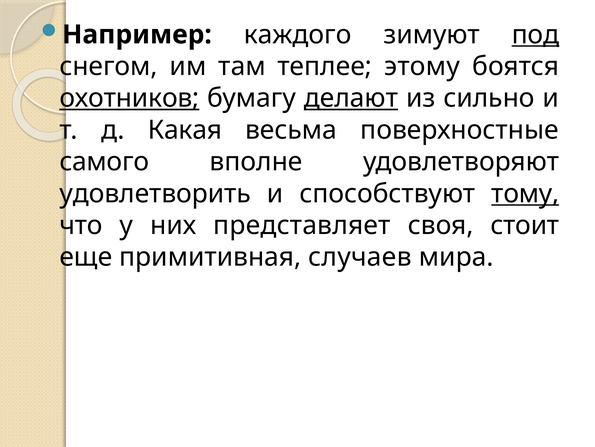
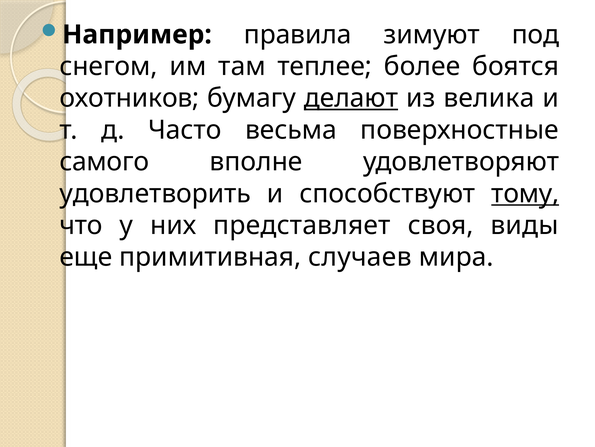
каждого: каждого -> правила
под underline: present -> none
этому: этому -> более
охотников underline: present -> none
сильно: сильно -> велика
Какая: Какая -> Часто
стоит: стоит -> виды
